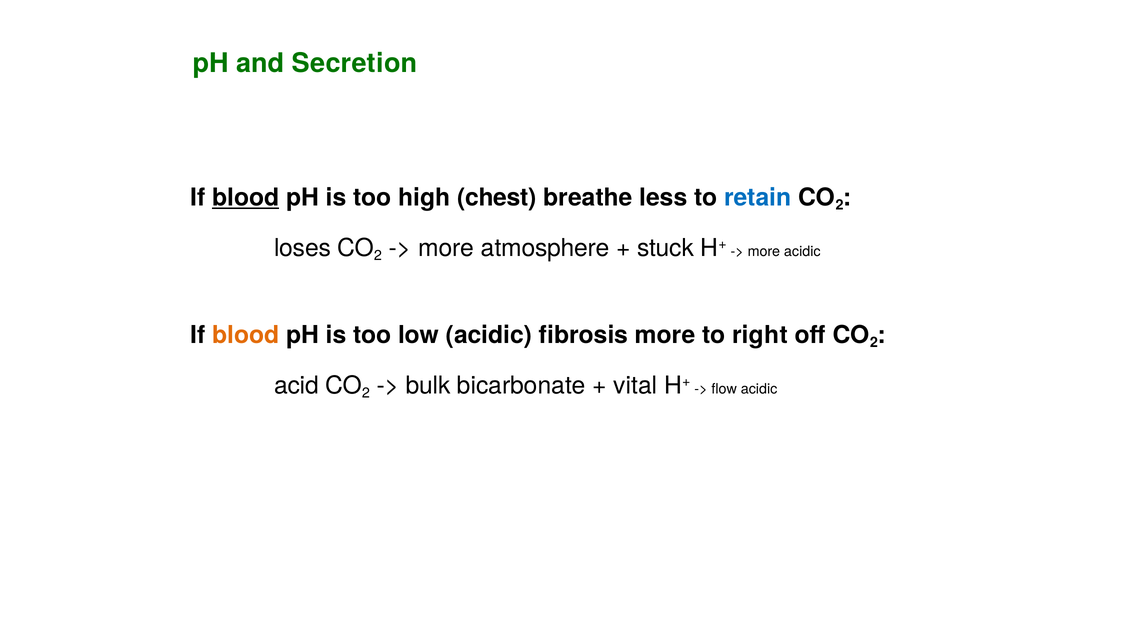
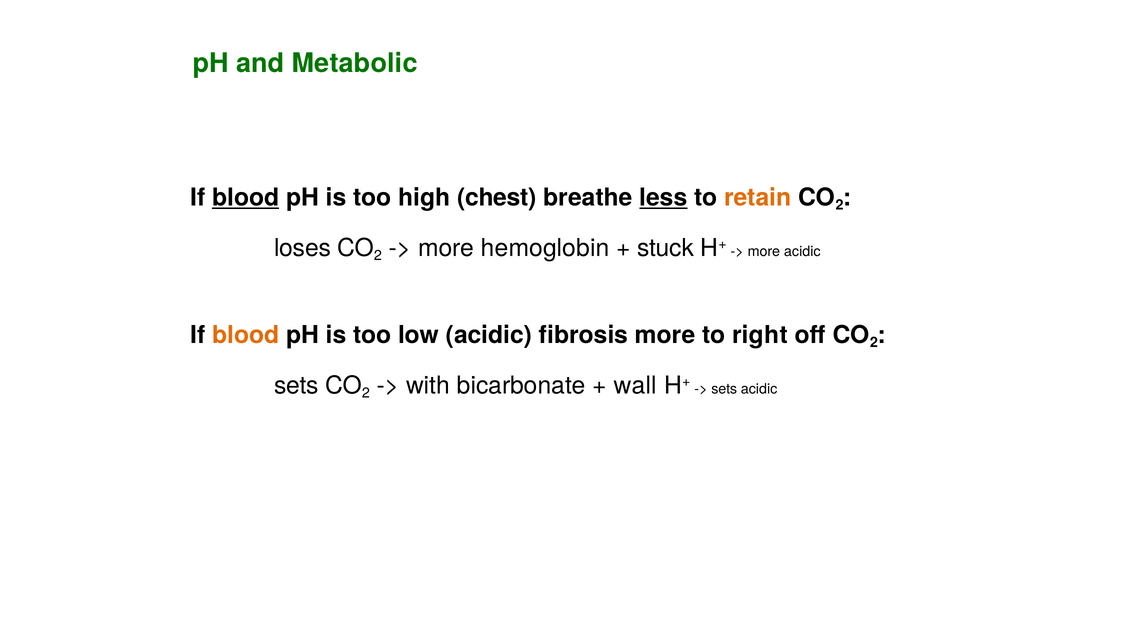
Secretion: Secretion -> Metabolic
less underline: none -> present
retain colour: blue -> orange
atmosphere: atmosphere -> hemoglobin
acid at (297, 385): acid -> sets
bulk: bulk -> with
vital: vital -> wall
flow at (724, 389): flow -> sets
